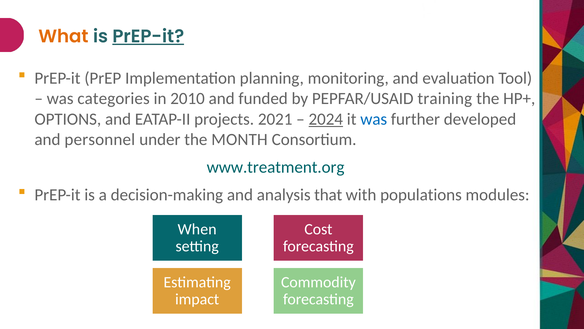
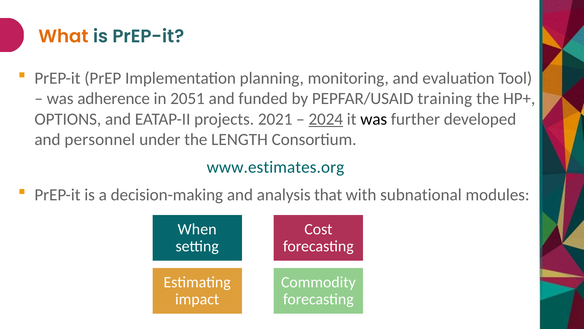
PrEP-it at (148, 36) underline: present -> none
categories: categories -> adherence
2010: 2010 -> 2051
was at (374, 119) colour: blue -> black
MONTH: MONTH -> LENGTH
www.treatment.org: www.treatment.org -> www.estimates.org
populations: populations -> subnational
